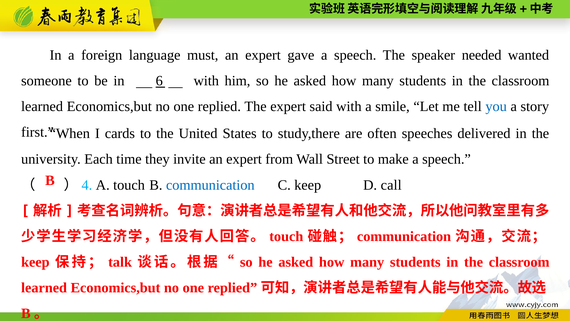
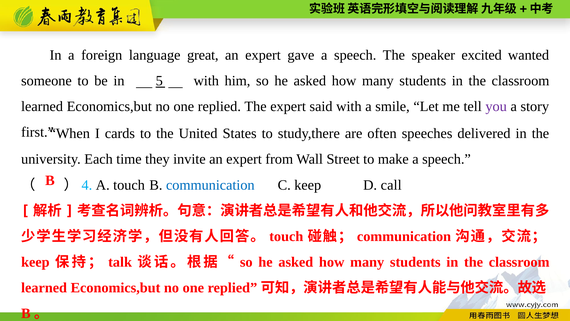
must: must -> great
needed: needed -> excited
6: 6 -> 5
you colour: blue -> purple
